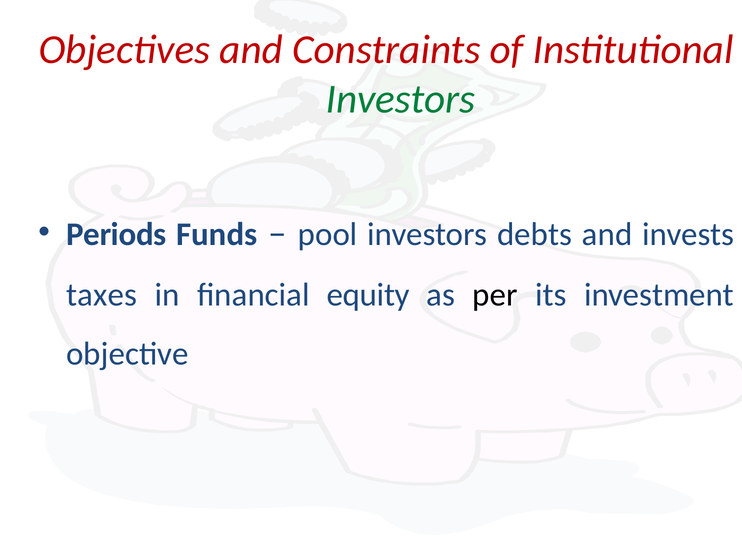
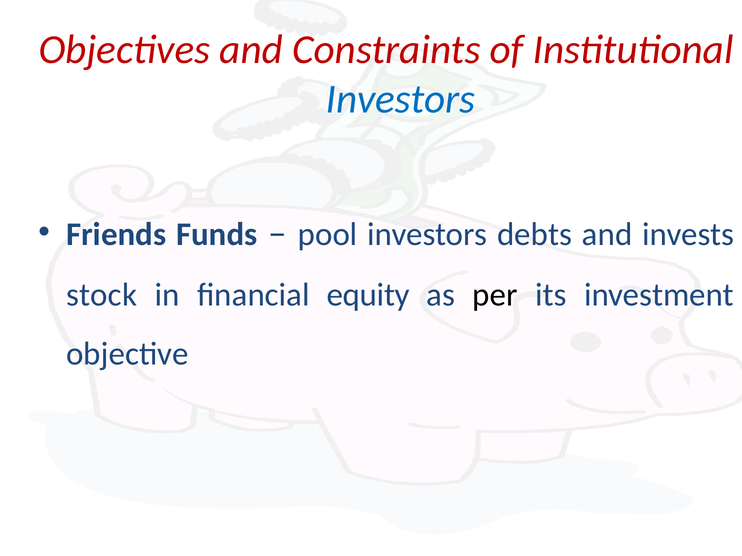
Investors at (400, 99) colour: green -> blue
Periods: Periods -> Friends
taxes: taxes -> stock
